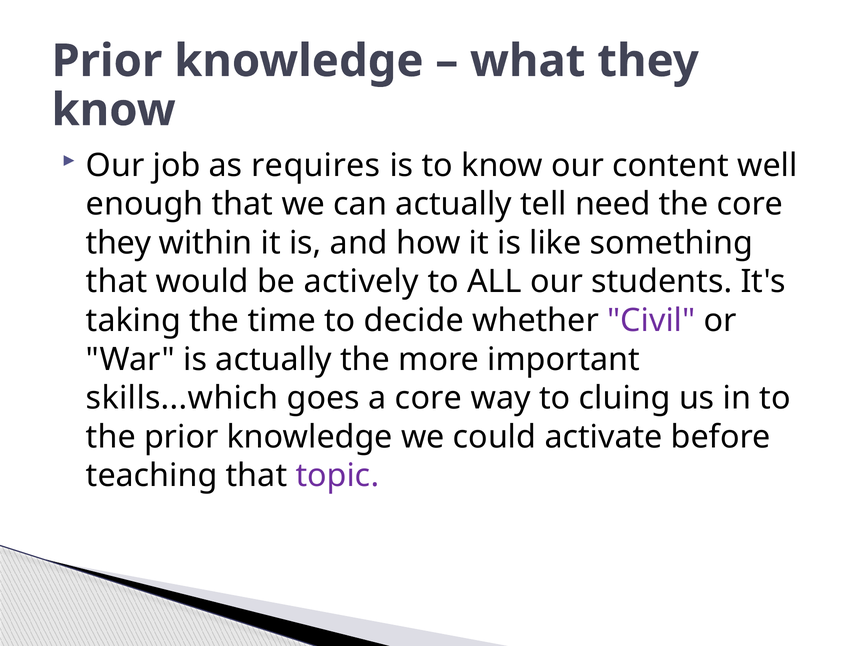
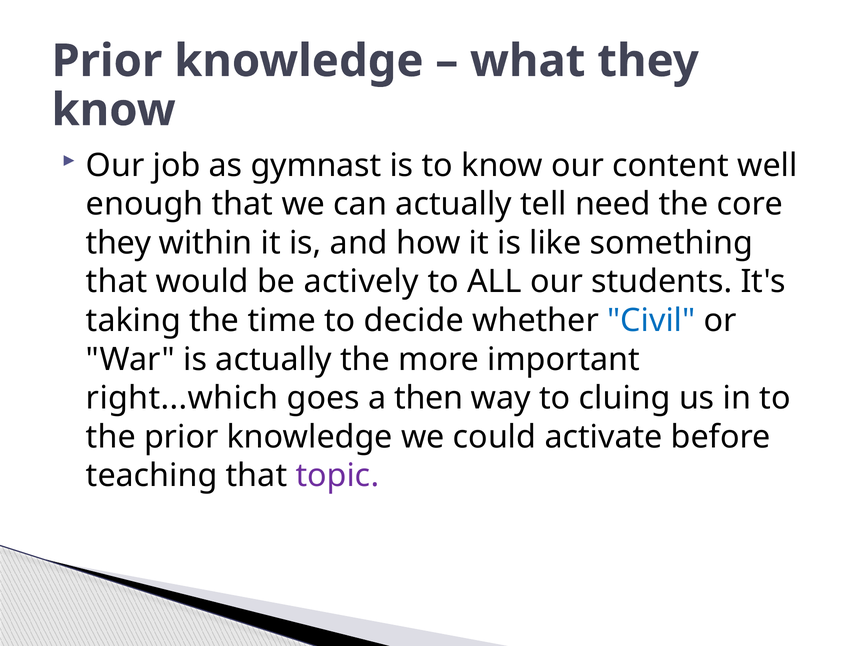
requires: requires -> gymnast
Civil colour: purple -> blue
skills...which: skills...which -> right...which
a core: core -> then
